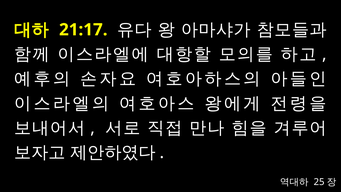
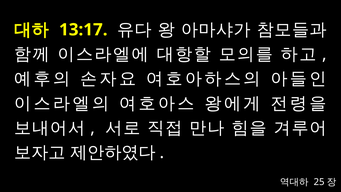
21:17: 21:17 -> 13:17
